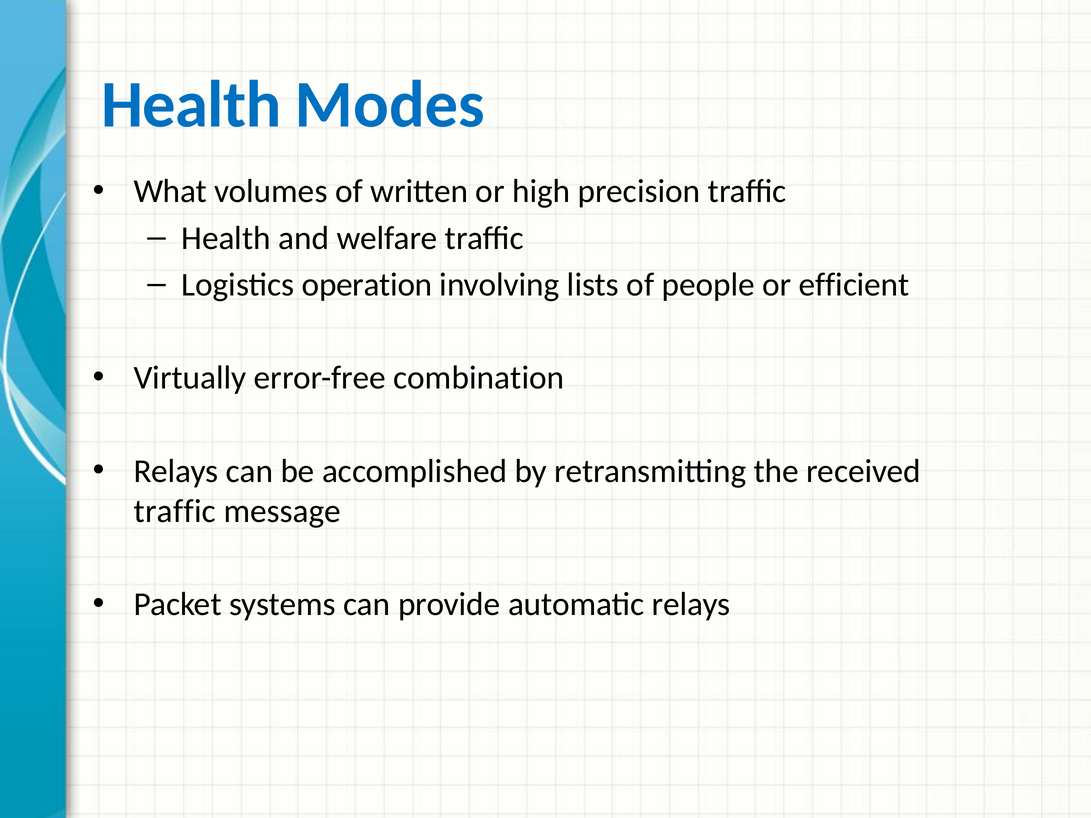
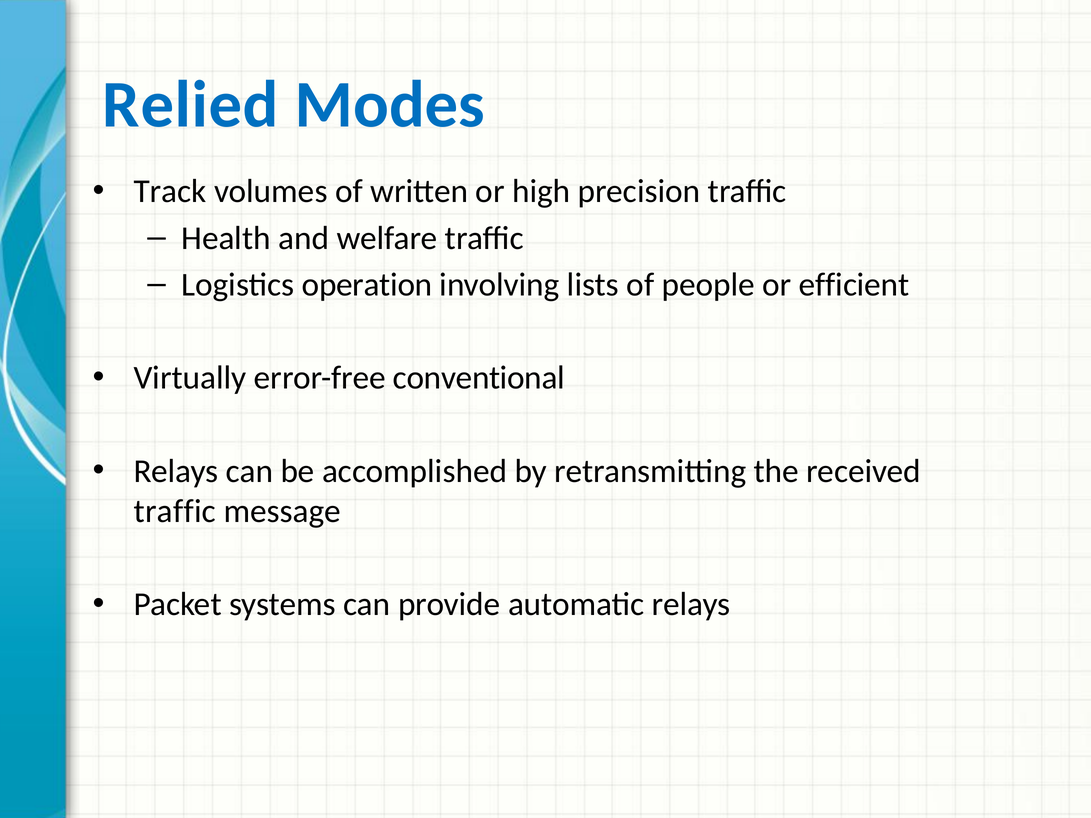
Health at (191, 105): Health -> Relied
What: What -> Track
combination: combination -> conventional
